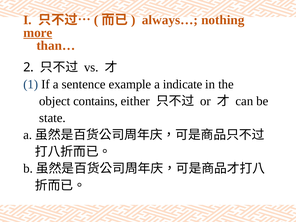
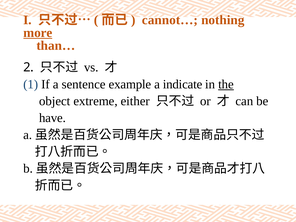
always…: always… -> cannot…
the underline: none -> present
contains: contains -> extreme
state: state -> have
